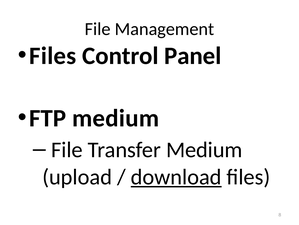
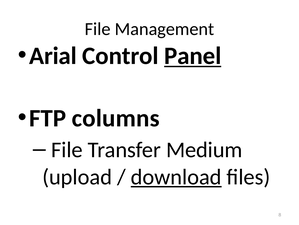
Files at (53, 56): Files -> Arial
Panel underline: none -> present
FTP medium: medium -> columns
